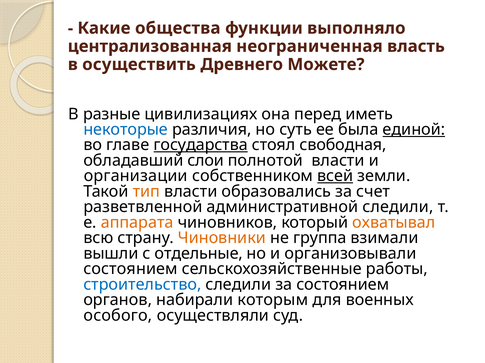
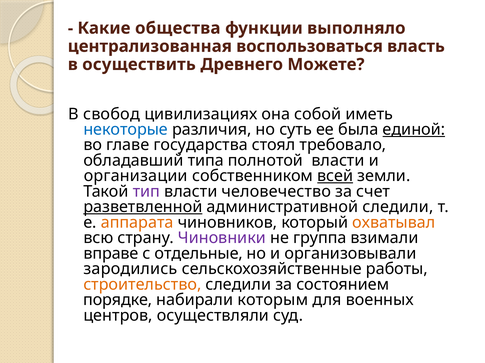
неограниченная: неограниченная -> воспользоваться
разные: разные -> свобод
перед: перед -> собой
государства underline: present -> none
свободная: свободная -> требовало
слои: слои -> типа
тип colour: orange -> purple
образовались: образовались -> человечество
разветвленной underline: none -> present
Чиновники colour: orange -> purple
вышли: вышли -> вправе
состоянием at (130, 269): состоянием -> зародились
строительство colour: blue -> orange
органов: органов -> порядке
особого: особого -> центров
